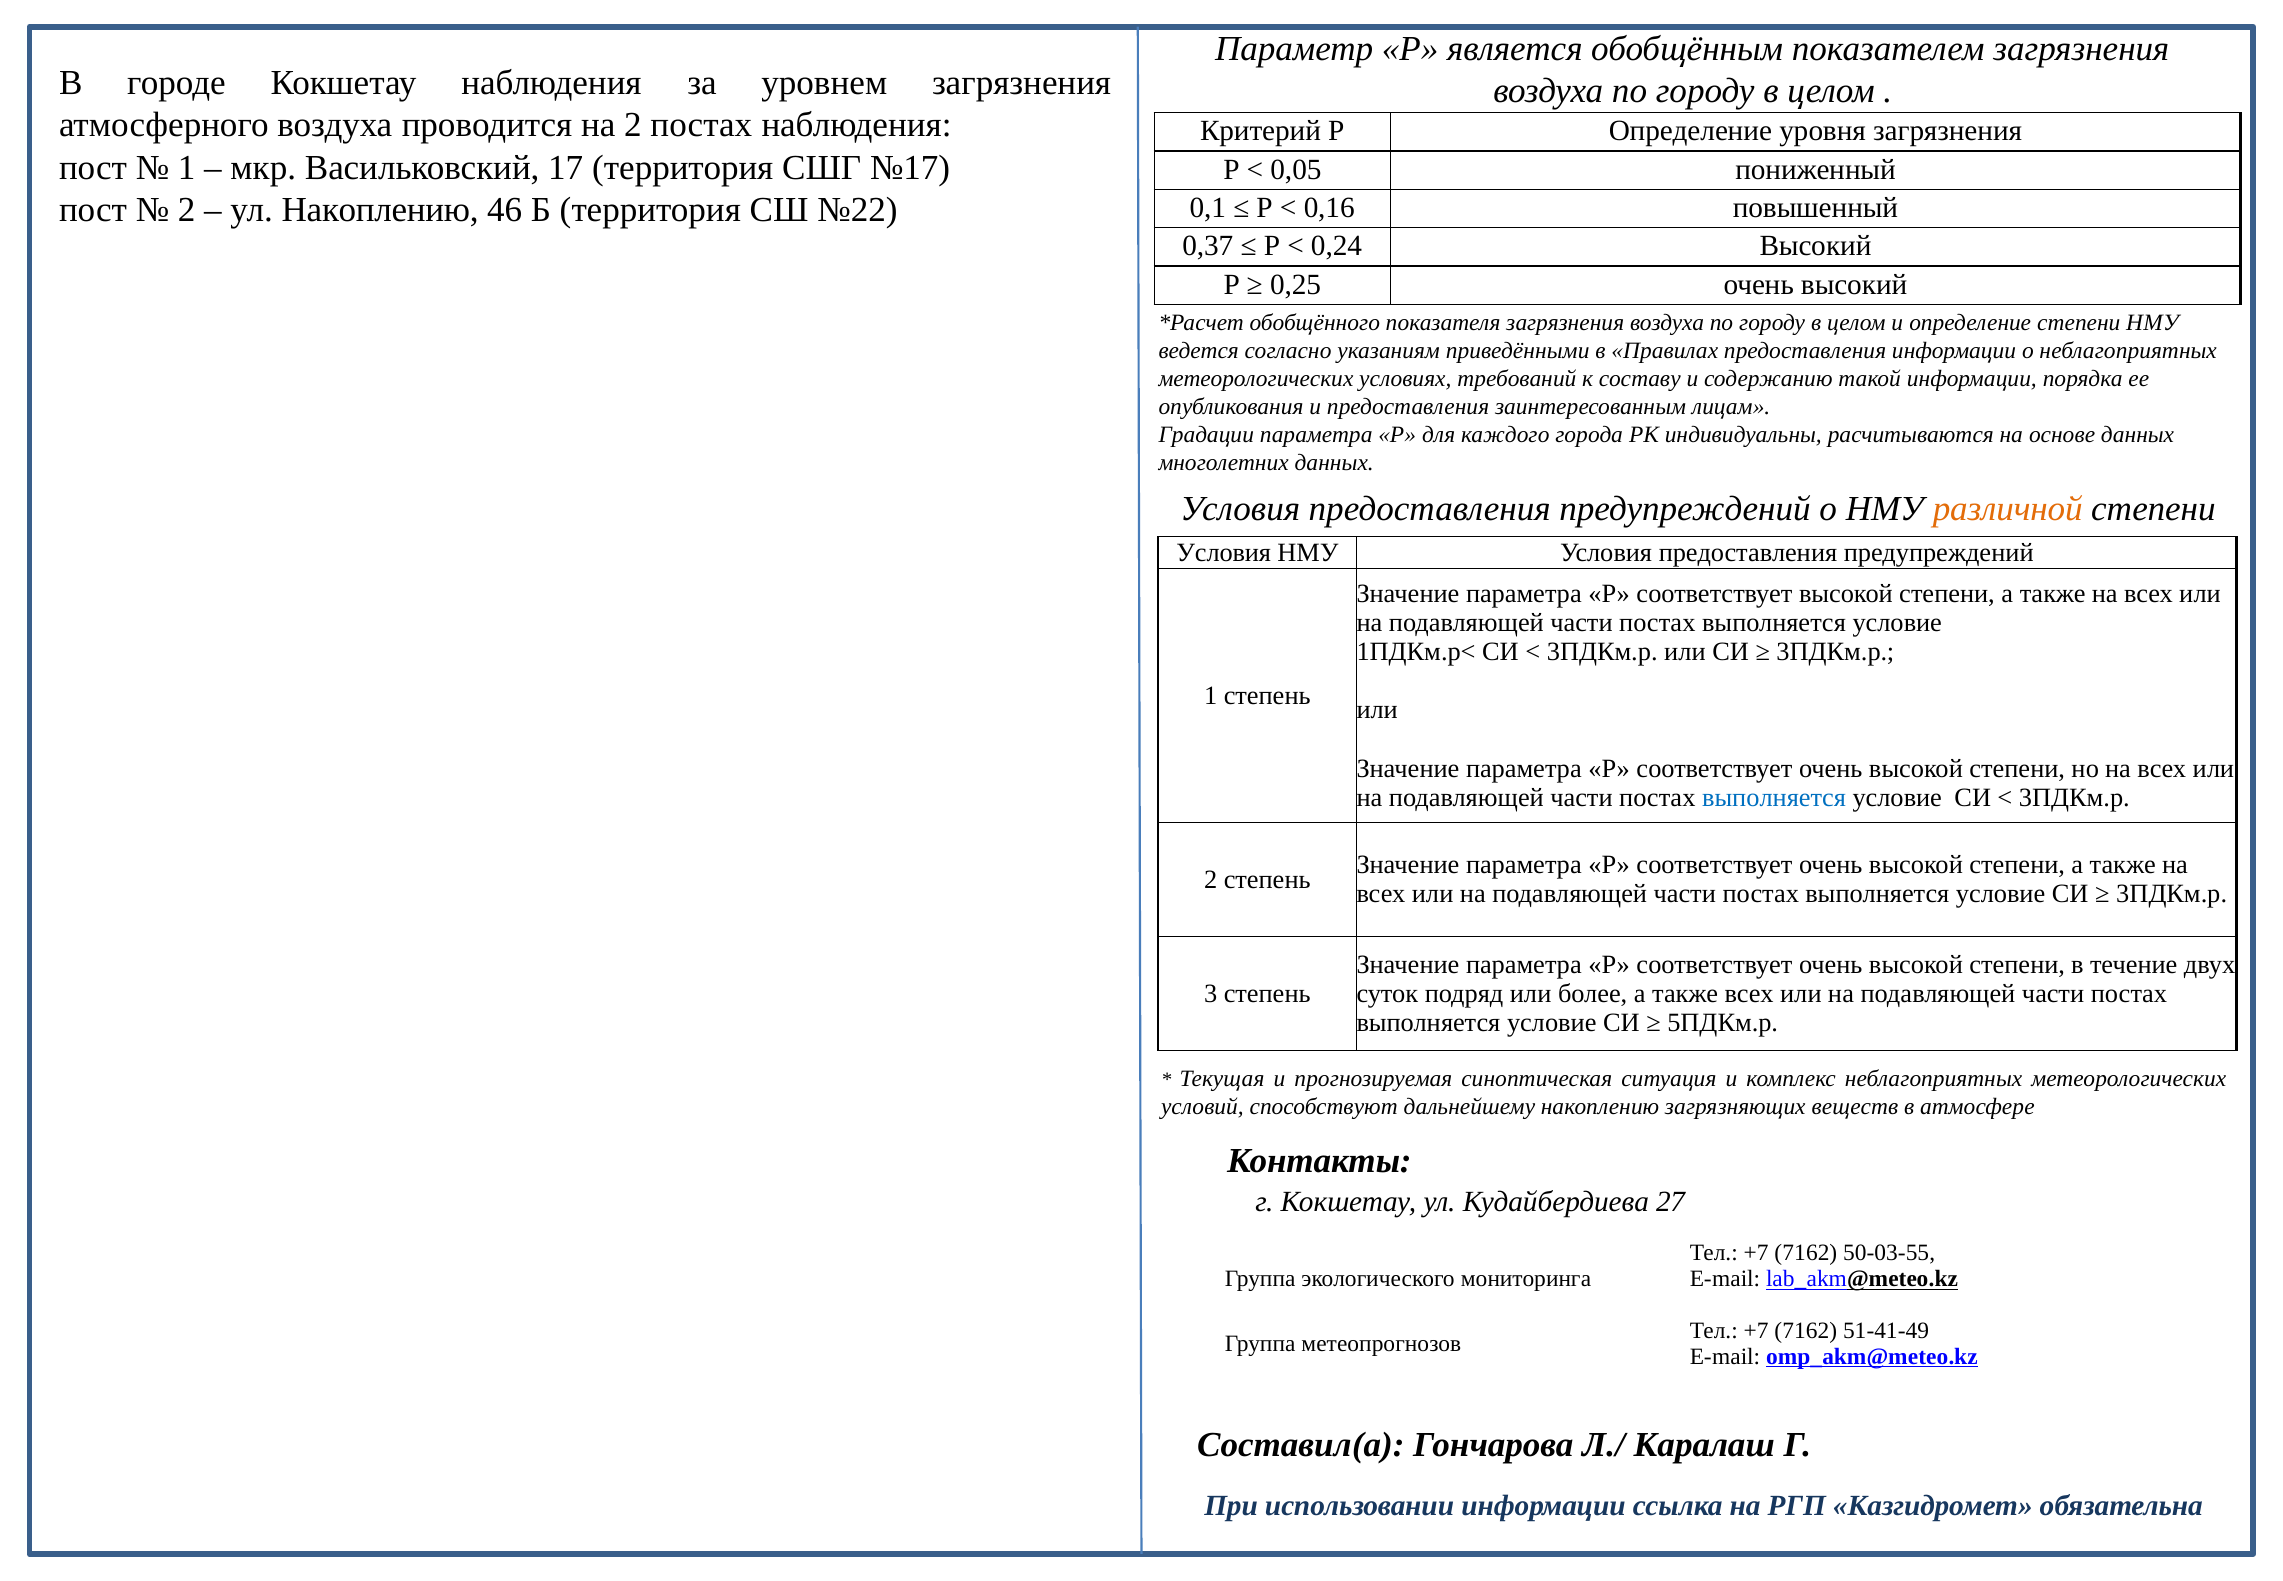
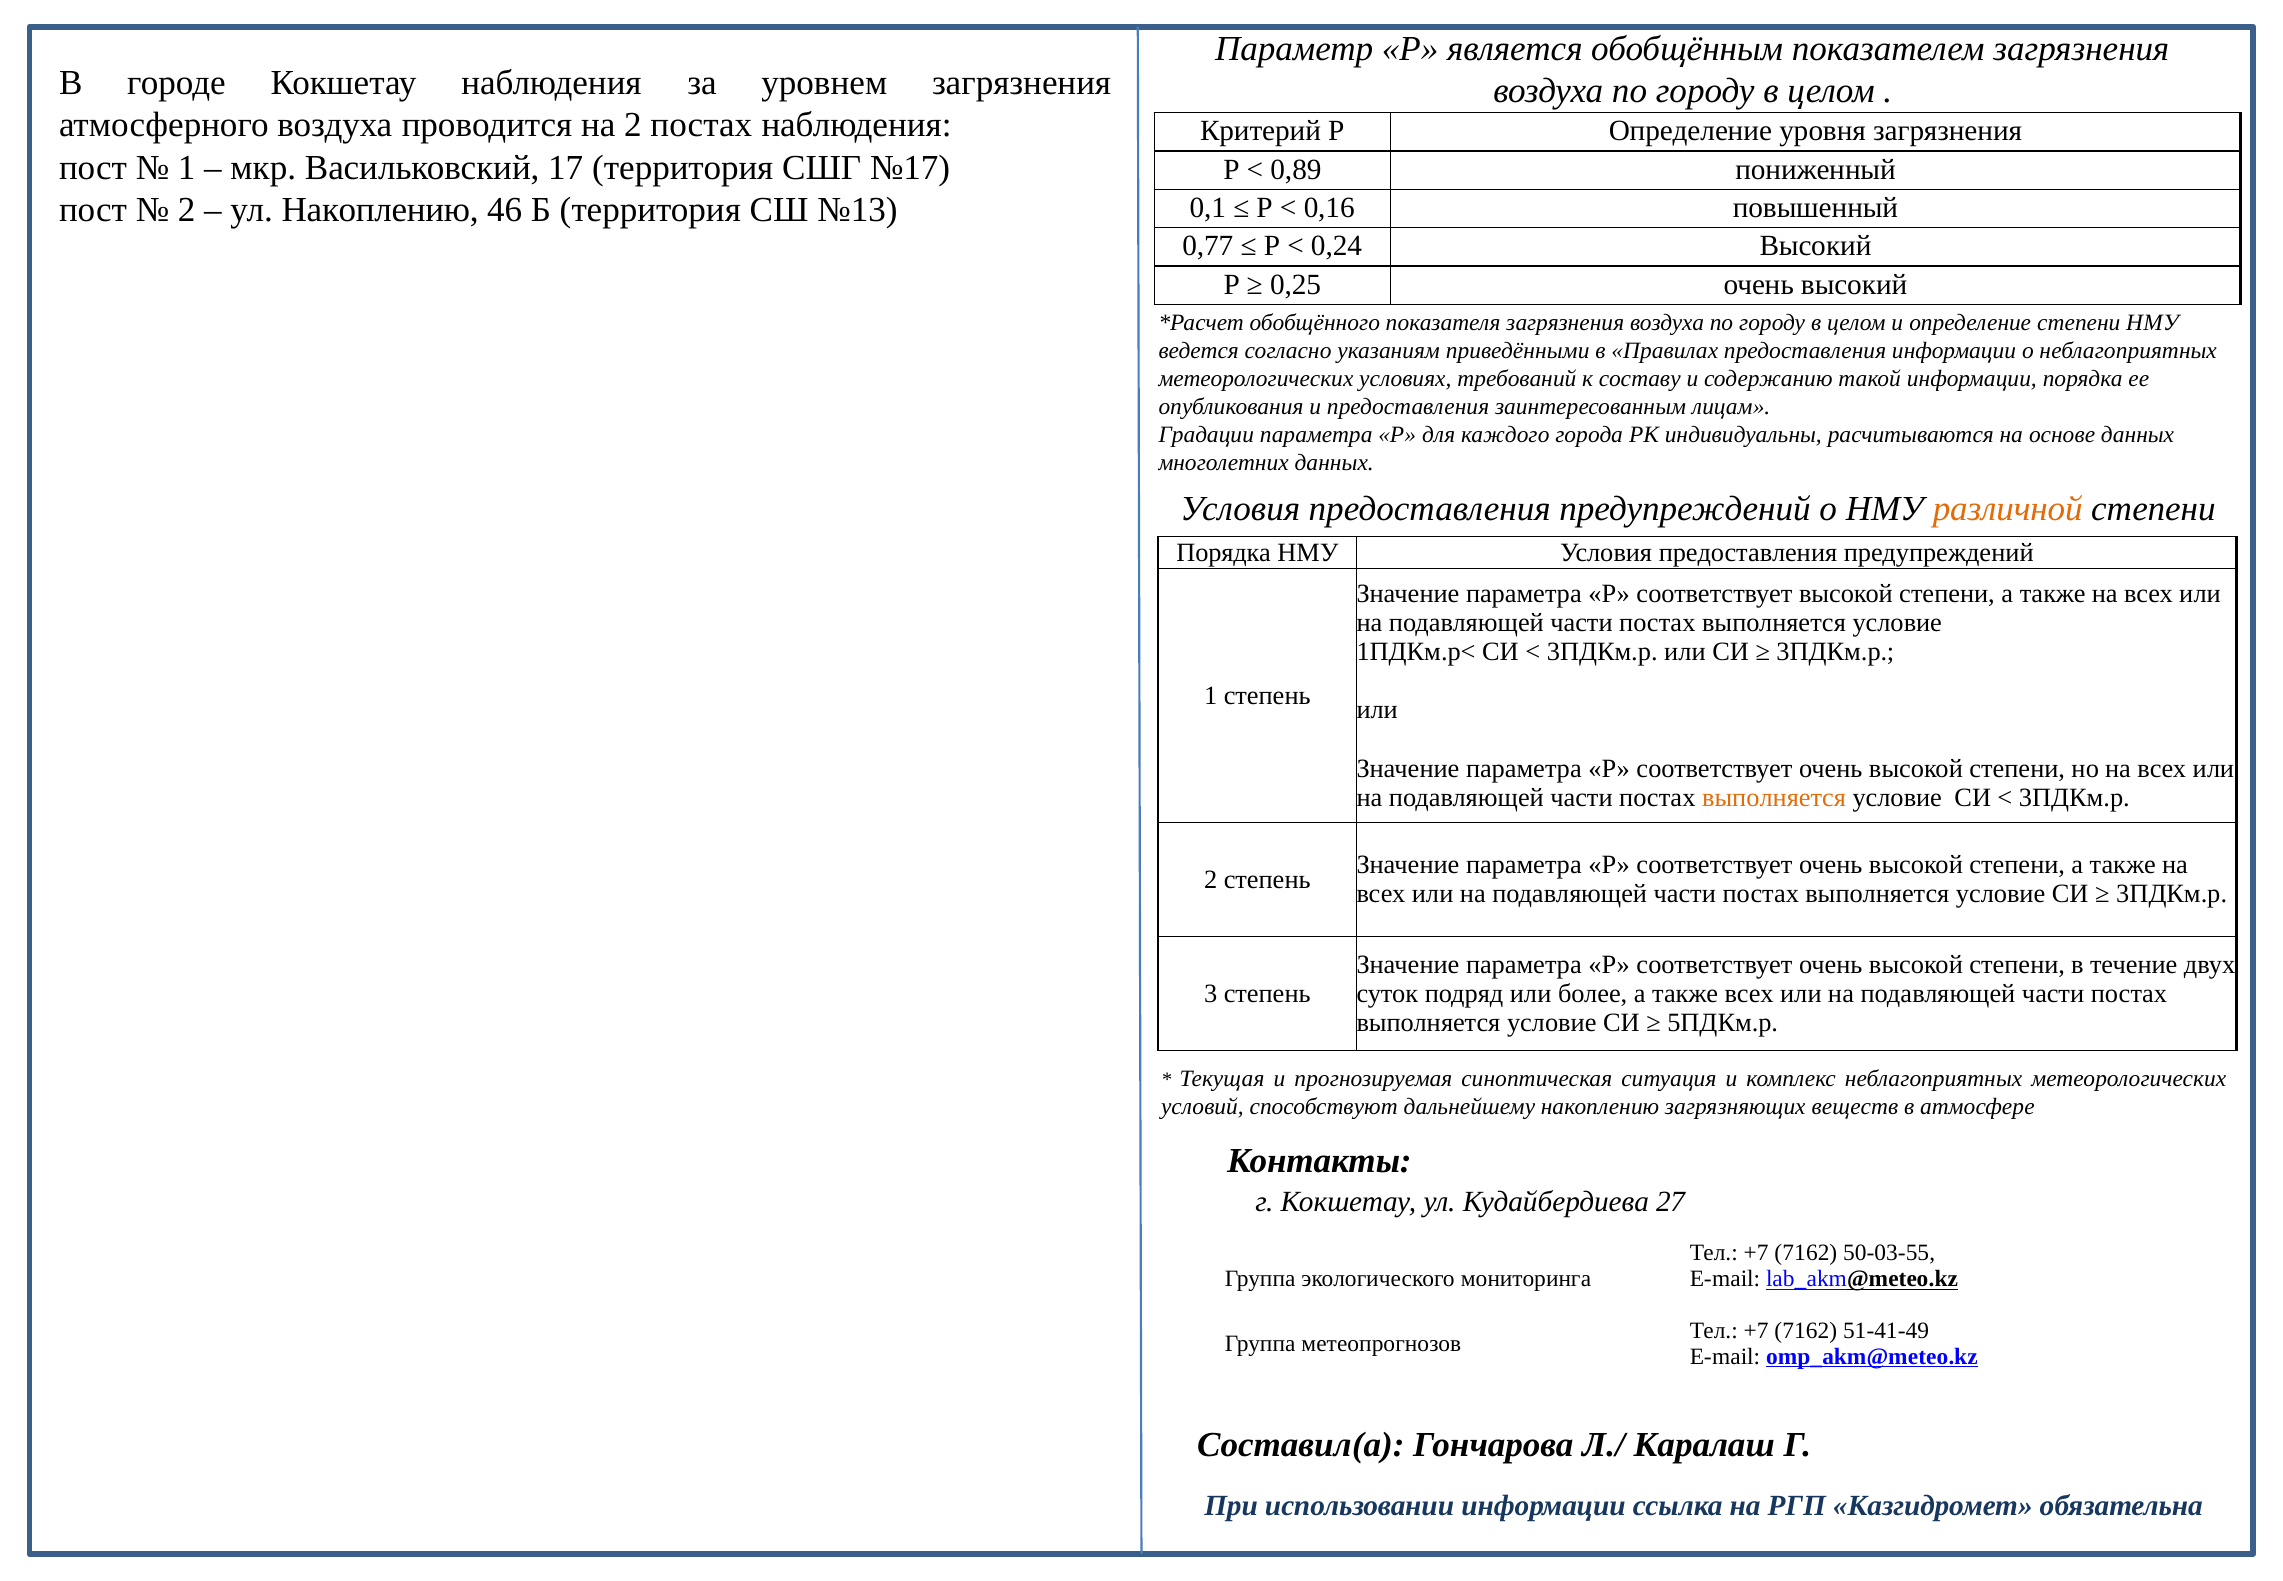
0,05: 0,05 -> 0,89
№22: №22 -> №13
0,37: 0,37 -> 0,77
Условия at (1224, 553): Условия -> Порядка
выполняется at (1774, 798) colour: blue -> orange
